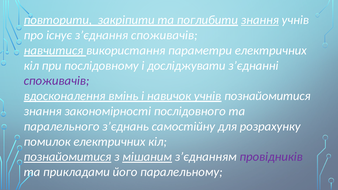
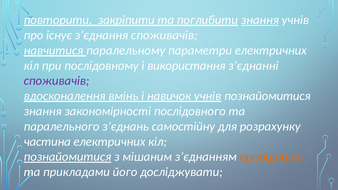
використання: використання -> паралельному
досліджувати: досліджувати -> використання
помилок: помилок -> частина
мішаним underline: present -> none
провідників colour: purple -> orange
паралельному: паралельному -> досліджувати
